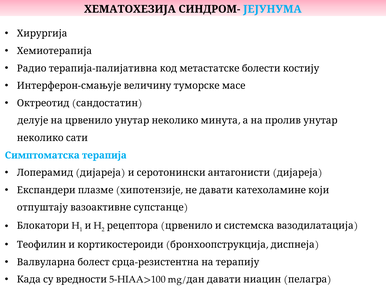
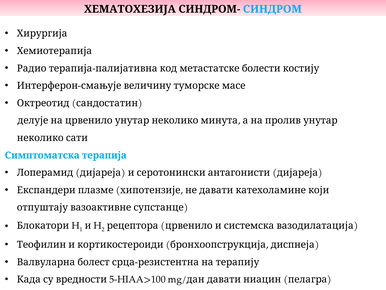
ЈЕЈУНУМА: ЈЕЈУНУМА -> СИНДРОМ
